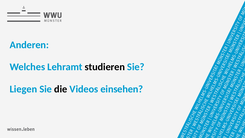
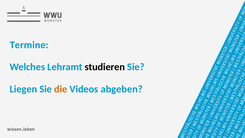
Anderen: Anderen -> Termine
die colour: black -> orange
einsehen: einsehen -> abgeben
